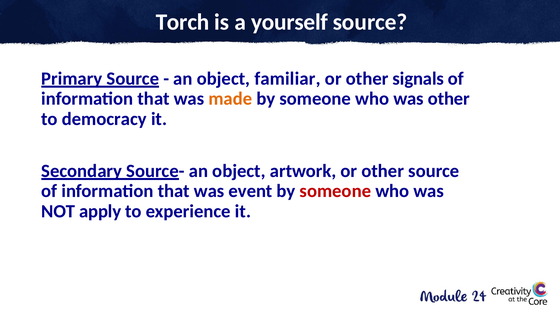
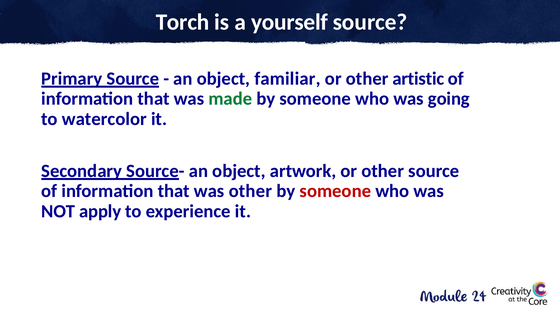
signals: signals -> artistic
made colour: orange -> green
was other: other -> going
democracy: democracy -> watercolor
was event: event -> other
